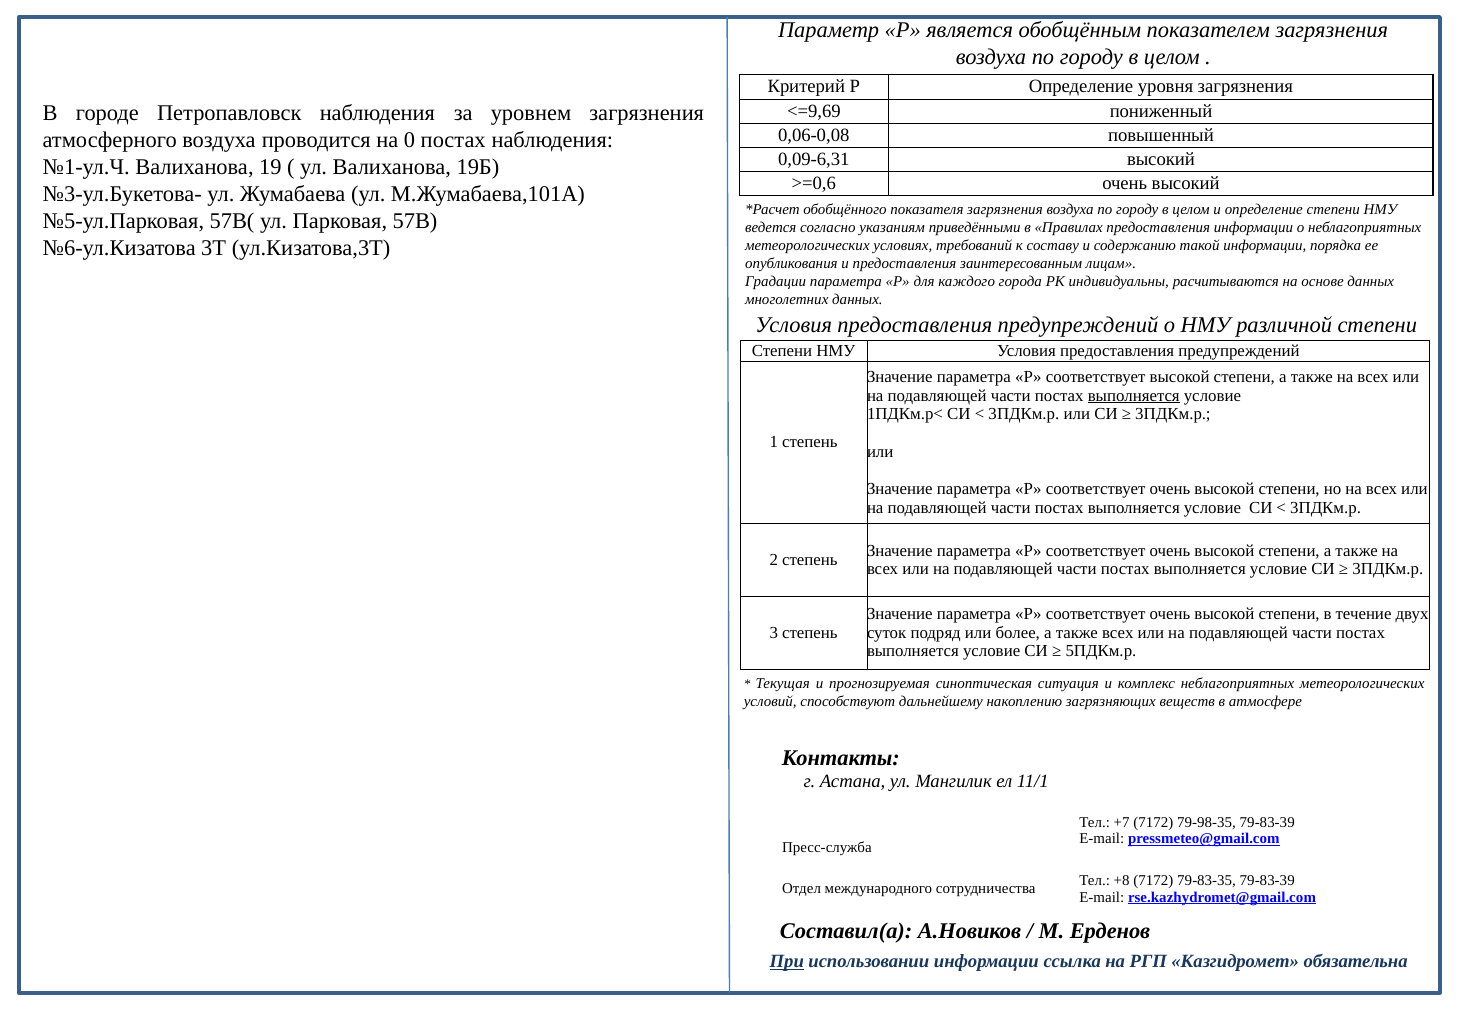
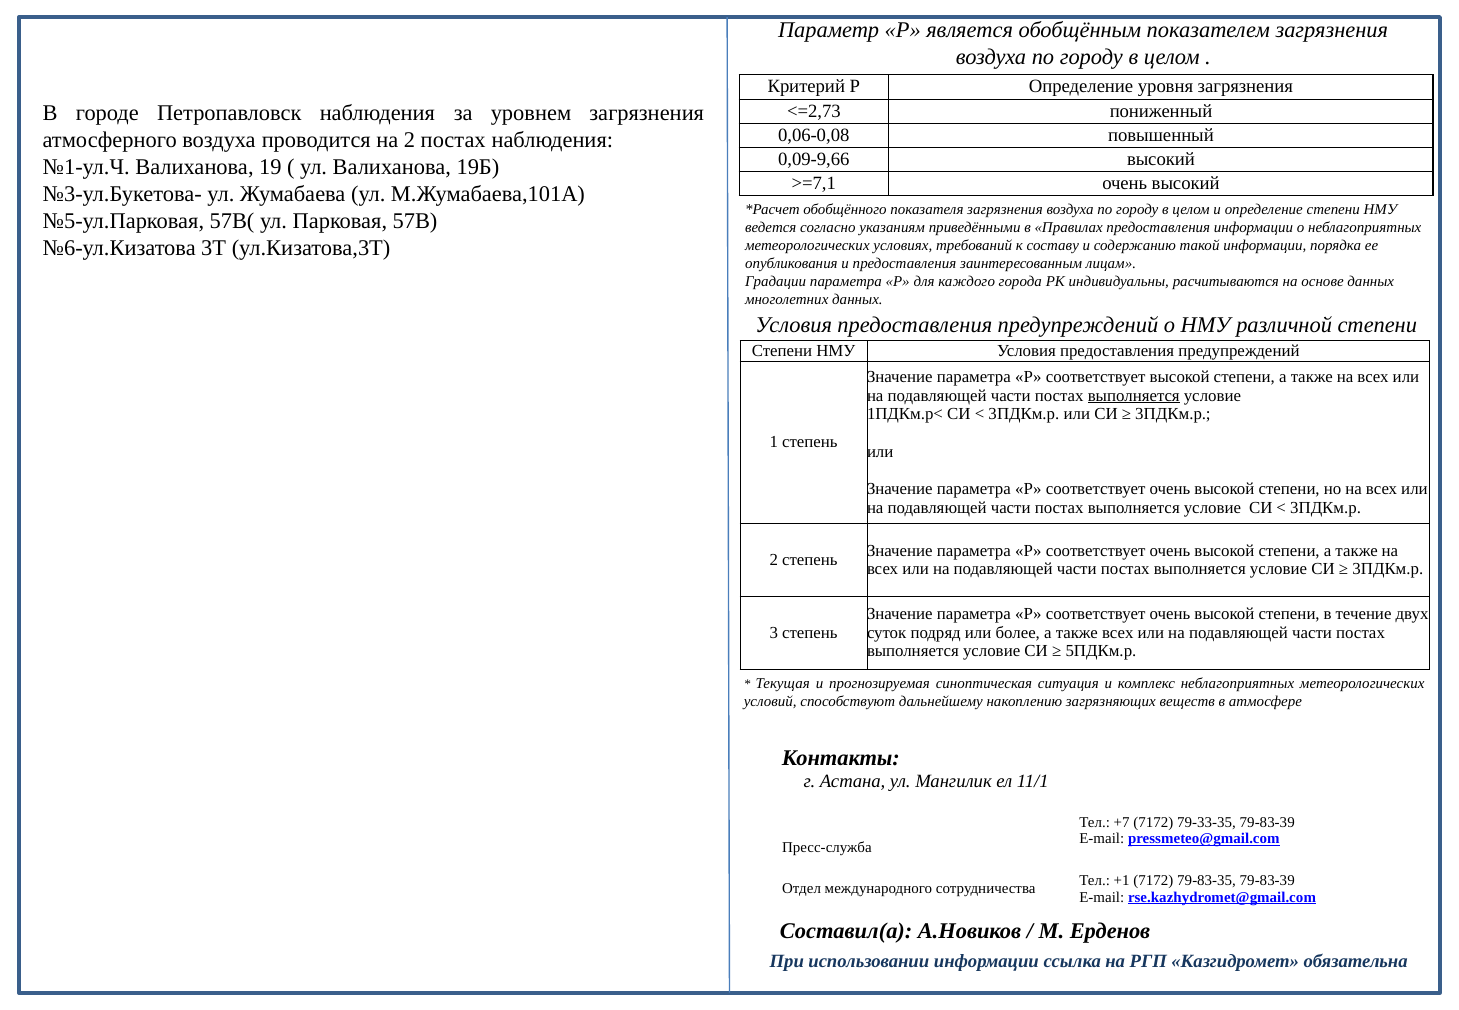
<=9,69: <=9,69 -> <=2,73
на 0: 0 -> 2
0,09-6,31: 0,09-6,31 -> 0,09-9,66
>=0,6: >=0,6 -> >=7,1
79-98-35: 79-98-35 -> 79-33-35
+8: +8 -> +1
При underline: present -> none
